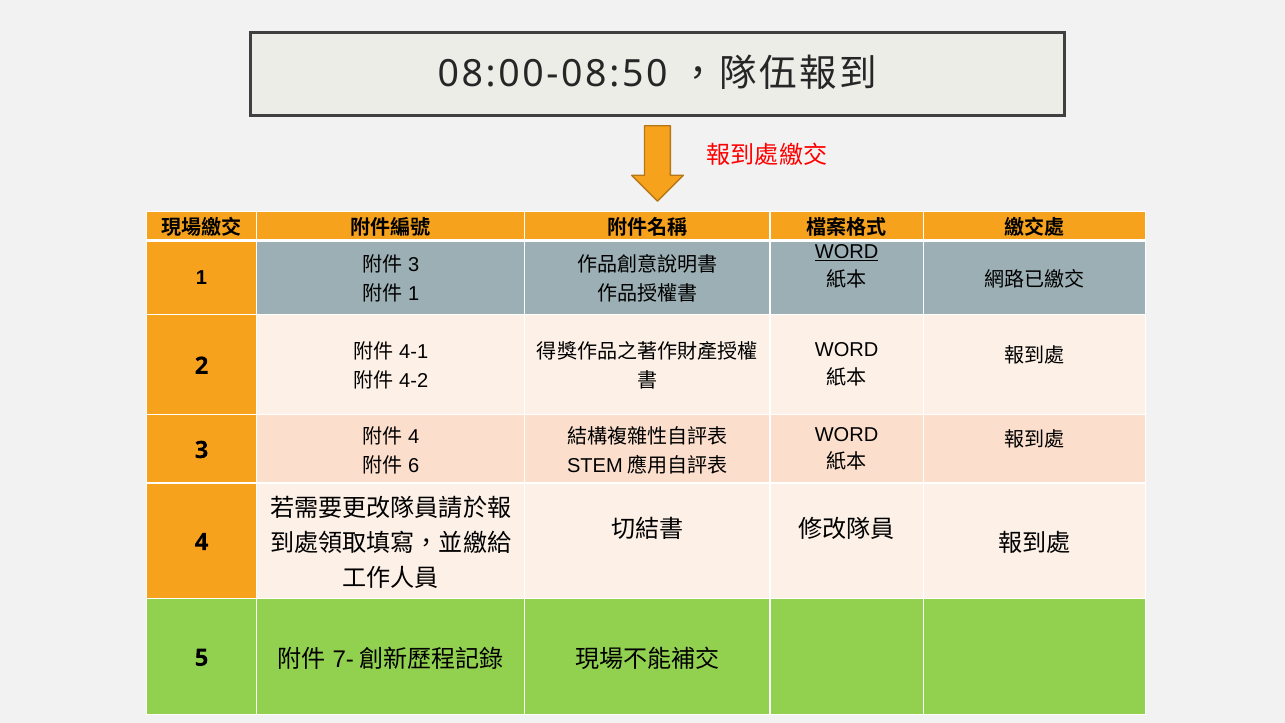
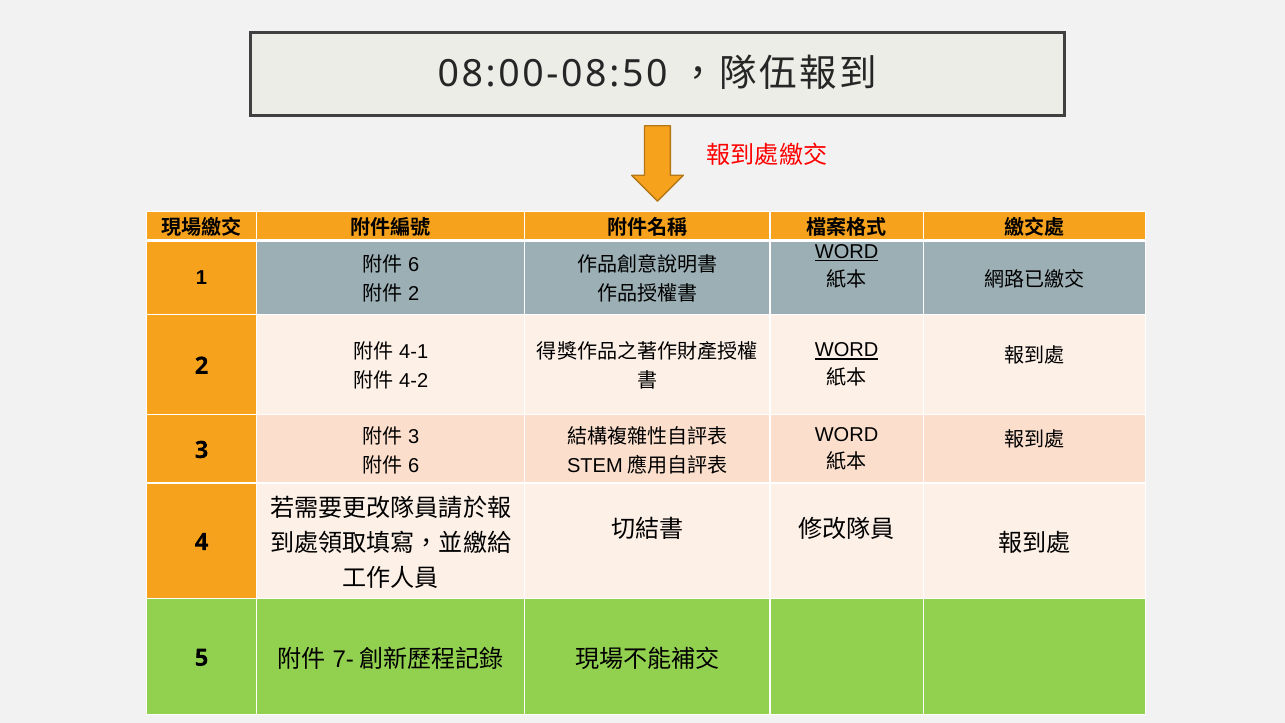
3 at (414, 265): 3 -> 6
1 at (414, 294): 1 -> 2
WORD at (847, 350) underline: none -> present
4 at (414, 436): 4 -> 3
